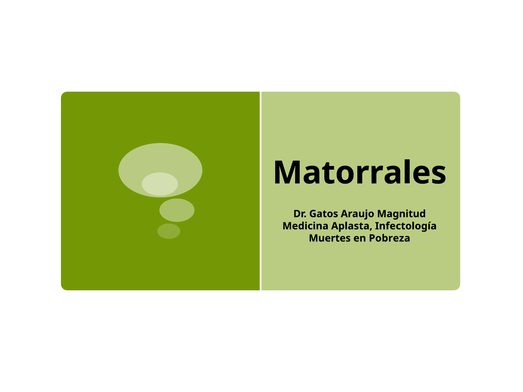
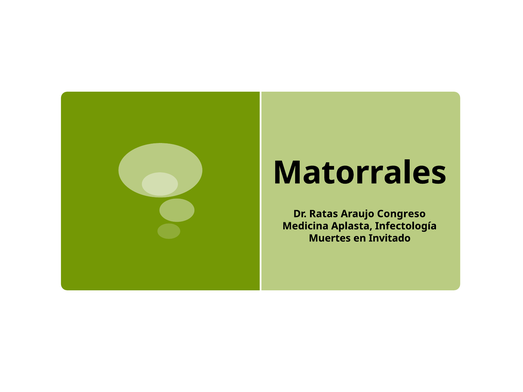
Gatos: Gatos -> Ratas
Magnitud: Magnitud -> Congreso
Pobreza: Pobreza -> Invitado
